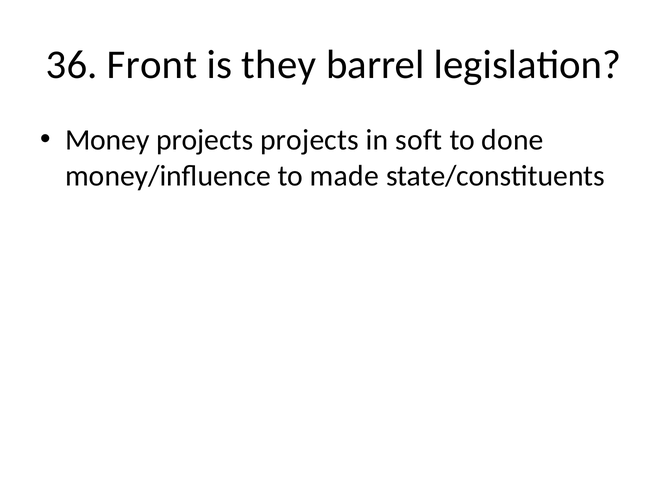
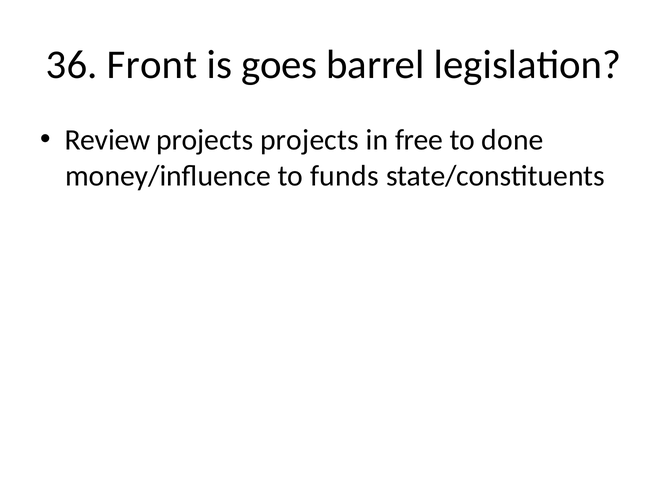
they: they -> goes
Money: Money -> Review
soft: soft -> free
made: made -> funds
